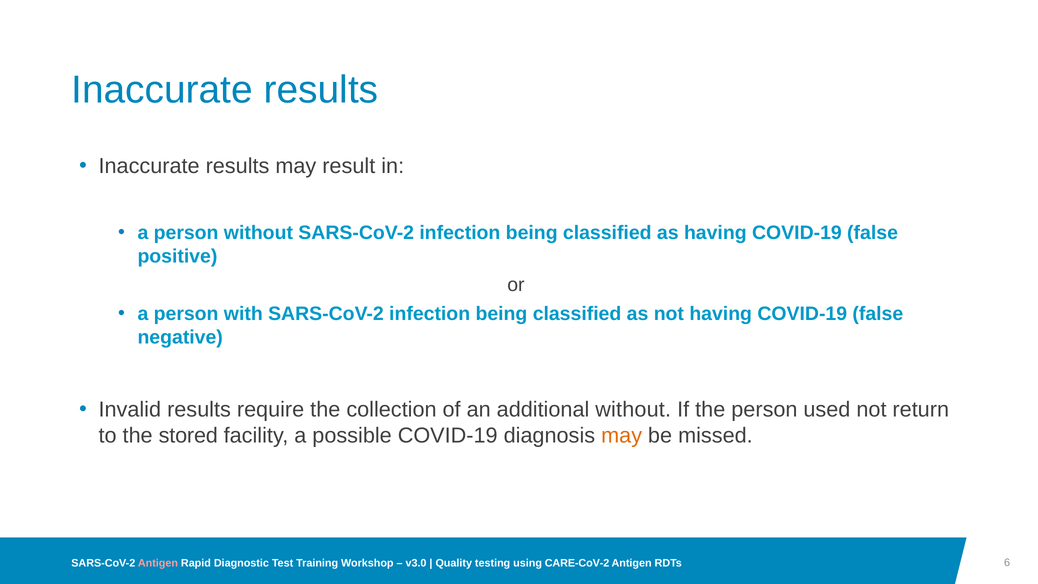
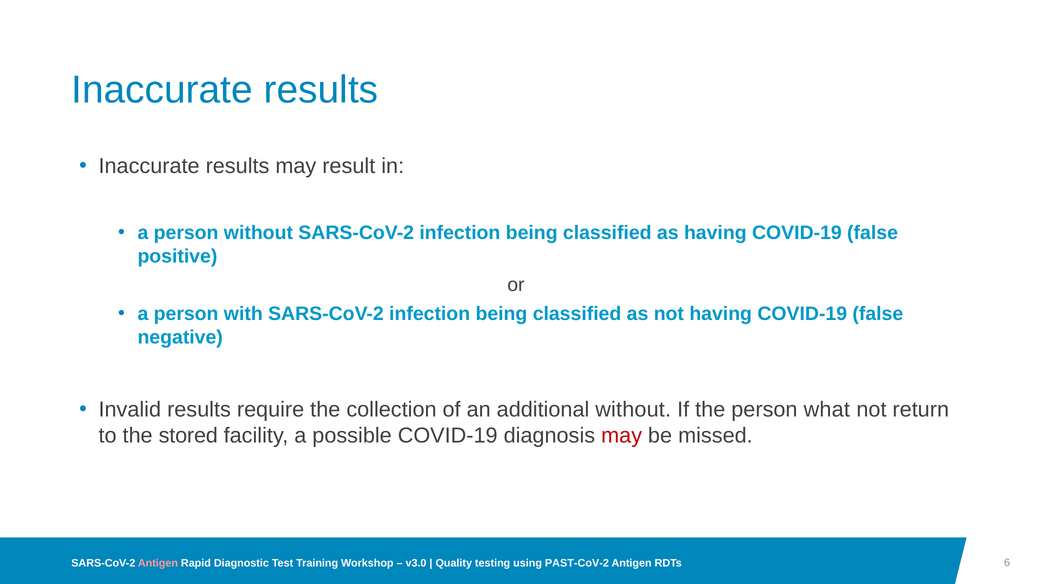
used: used -> what
may at (622, 435) colour: orange -> red
CARE-CoV-2: CARE-CoV-2 -> PAST-CoV-2
